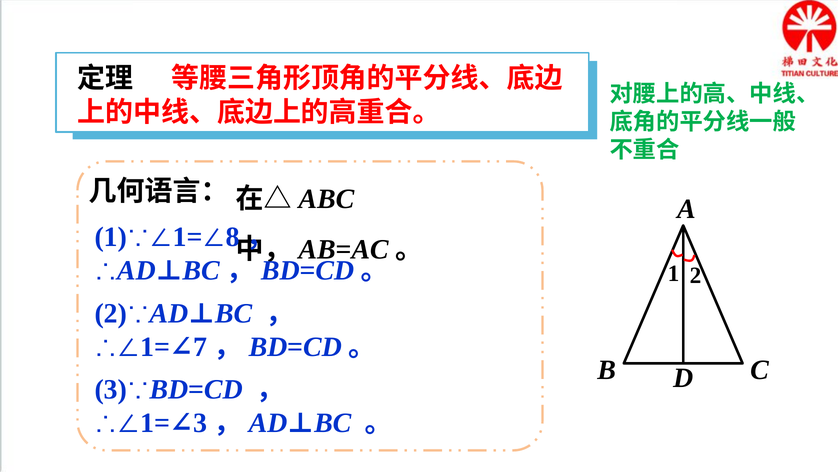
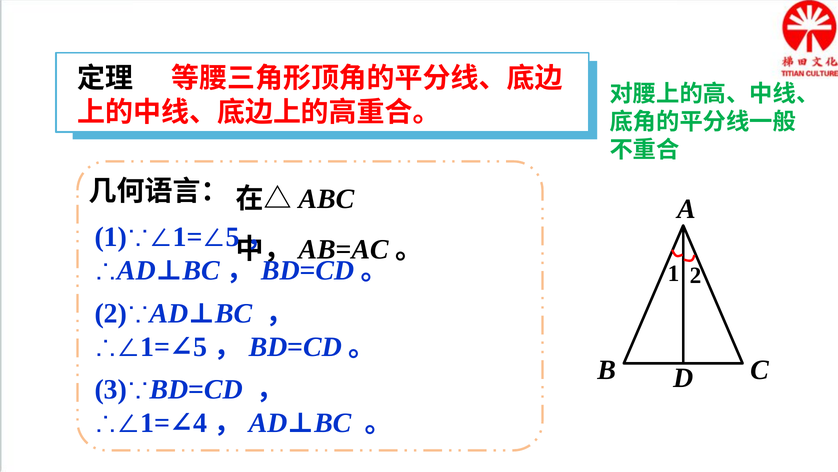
8 at (233, 237): 8 -> 5
7 at (200, 346): 7 -> 5
3: 3 -> 4
